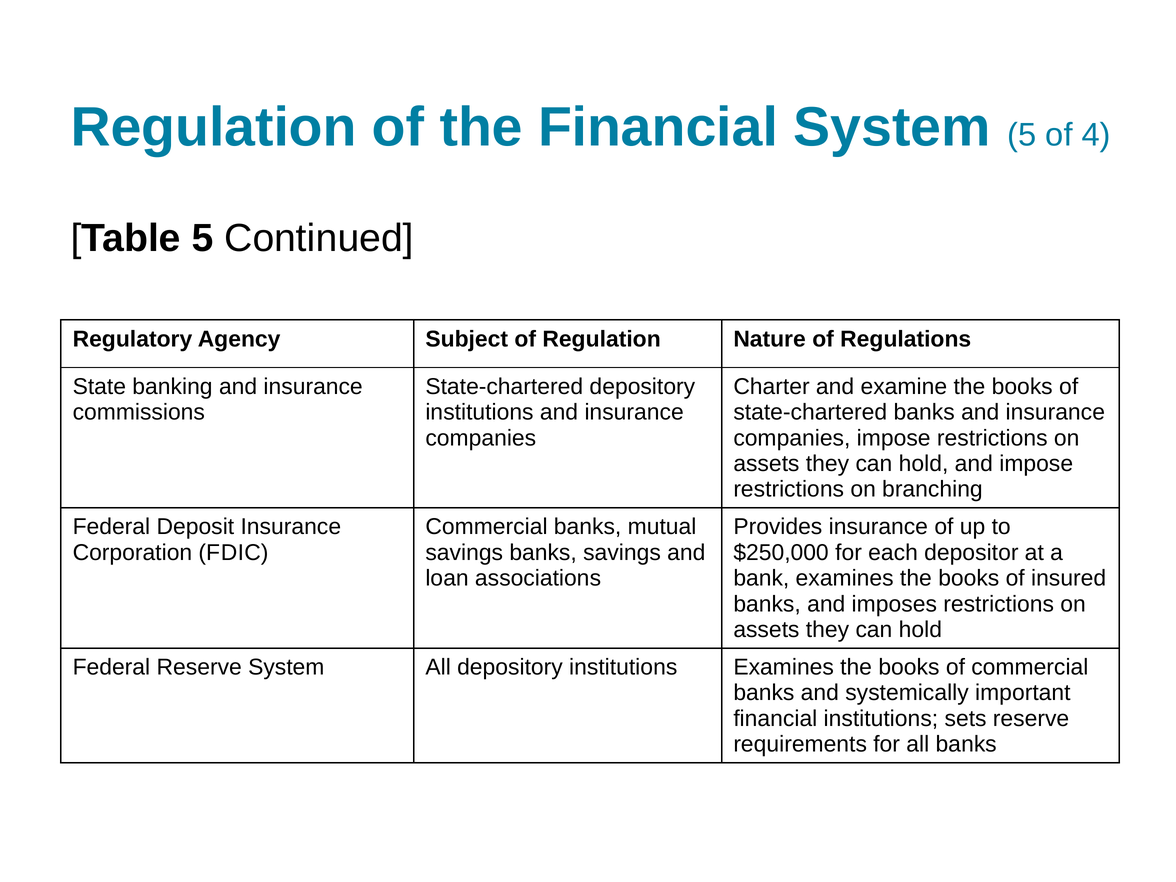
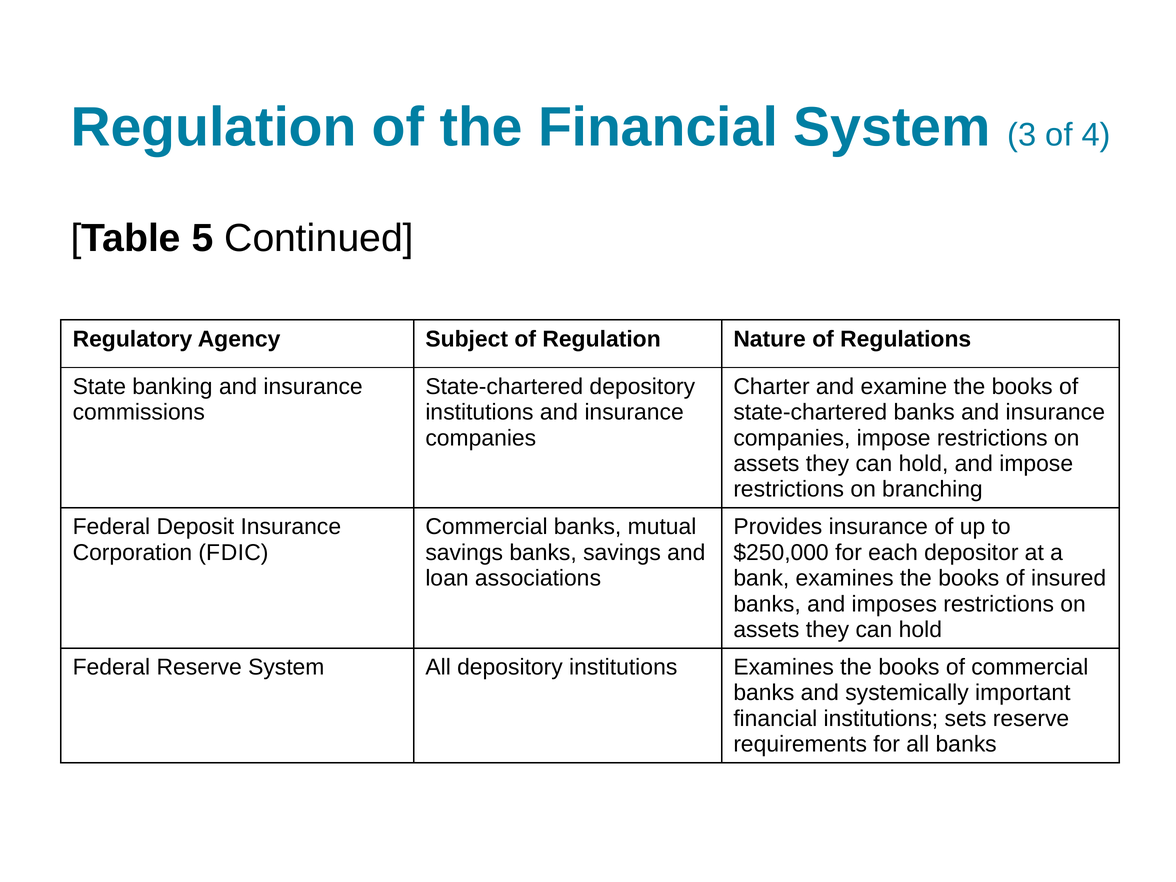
System 5: 5 -> 3
